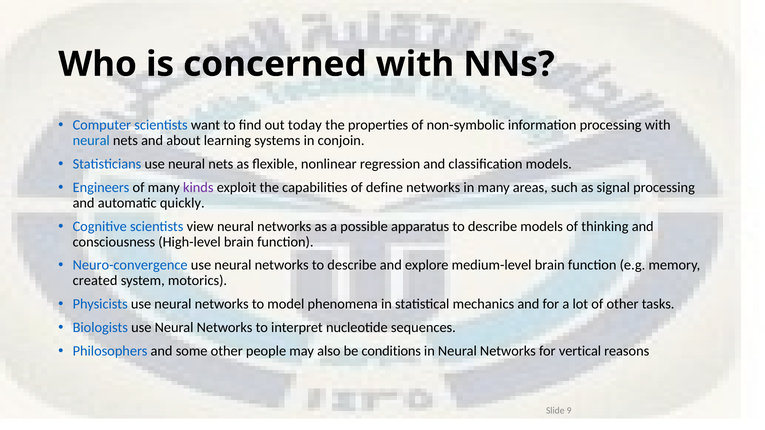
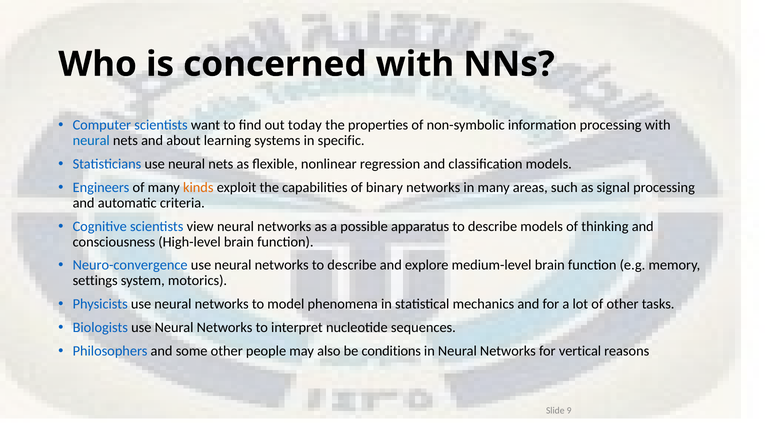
conjoin: conjoin -> specific
kinds colour: purple -> orange
define: define -> binary
quickly: quickly -> criteria
created: created -> settings
